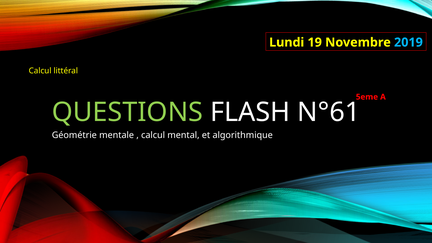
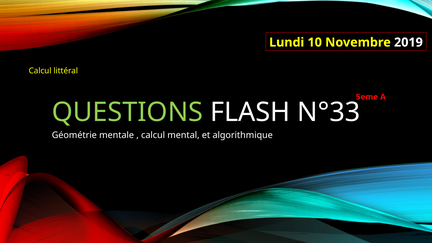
19: 19 -> 10
2019 colour: light blue -> white
N°61: N°61 -> N°33
